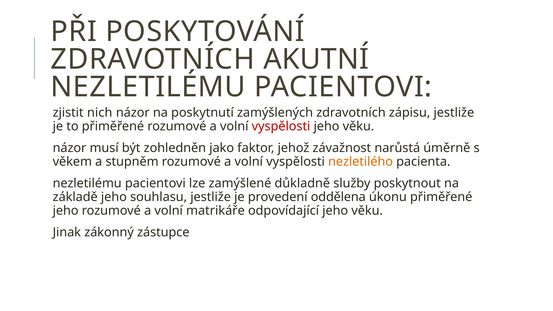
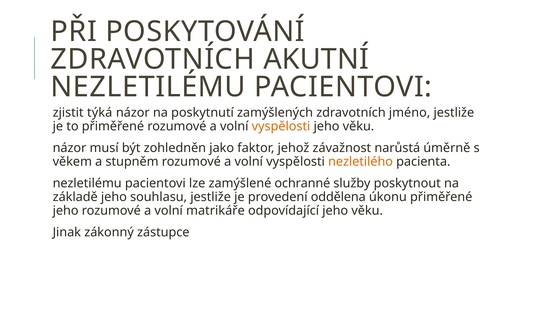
nich: nich -> týká
zápisu: zápisu -> jméno
vyspělosti at (281, 126) colour: red -> orange
důkladně: důkladně -> ochranné
